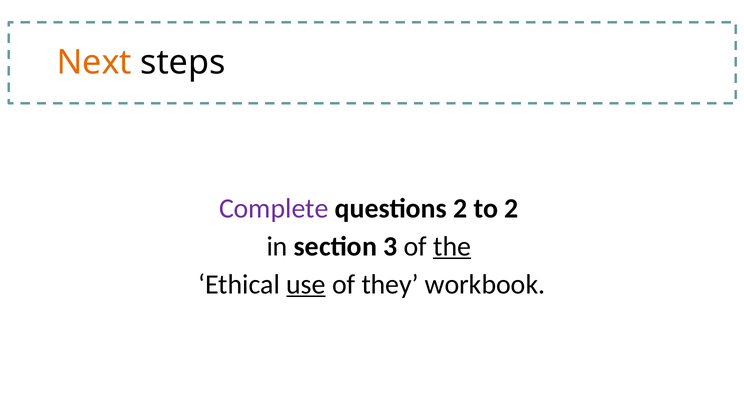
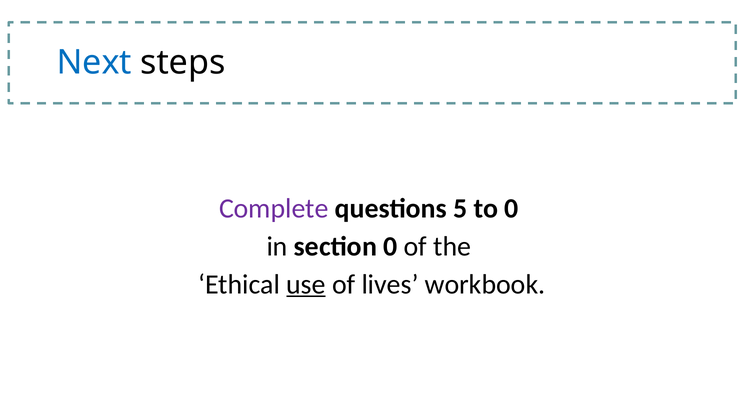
Next colour: orange -> blue
questions 2: 2 -> 5
to 2: 2 -> 0
section 3: 3 -> 0
the underline: present -> none
they: they -> lives
